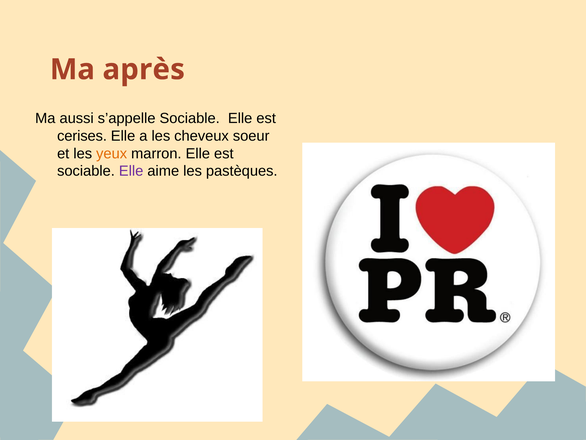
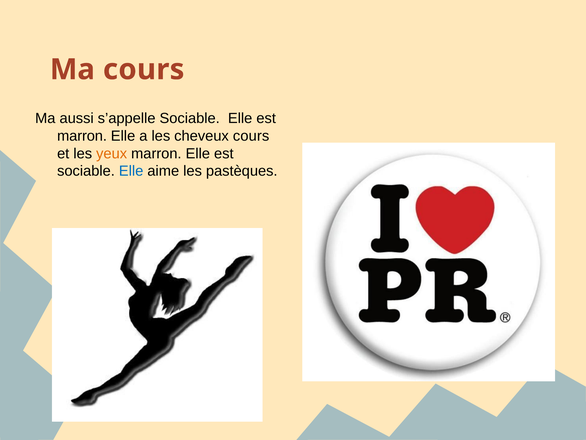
Ma après: après -> cours
cerises at (82, 136): cerises -> marron
cheveux soeur: soeur -> cours
Elle at (131, 171) colour: purple -> blue
